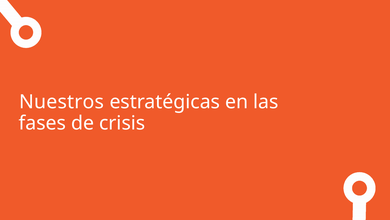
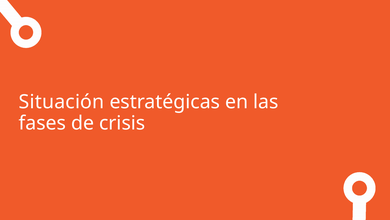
Nuestros: Nuestros -> Situación
